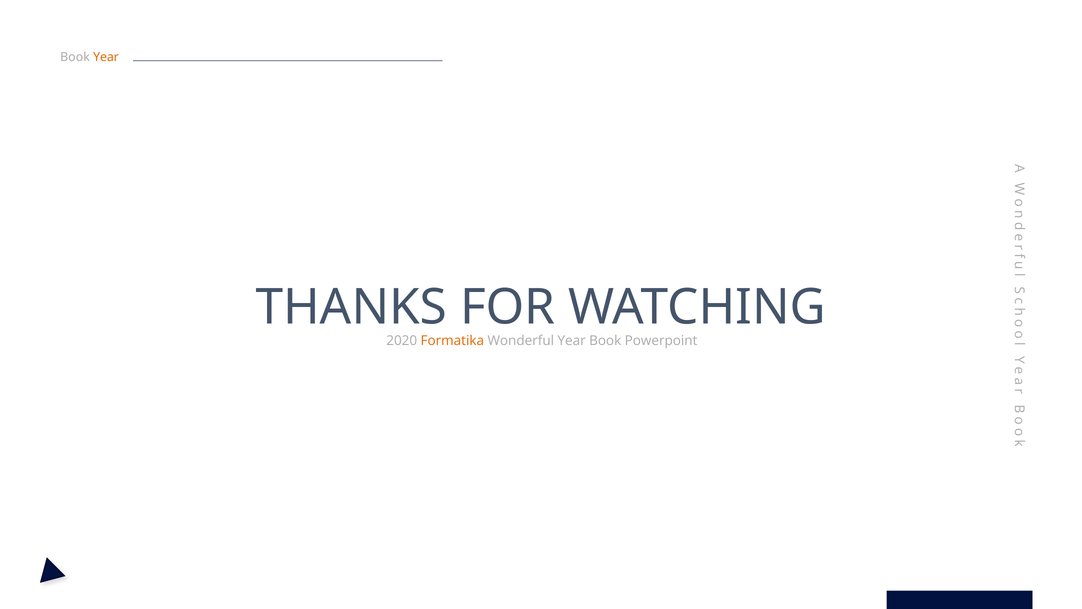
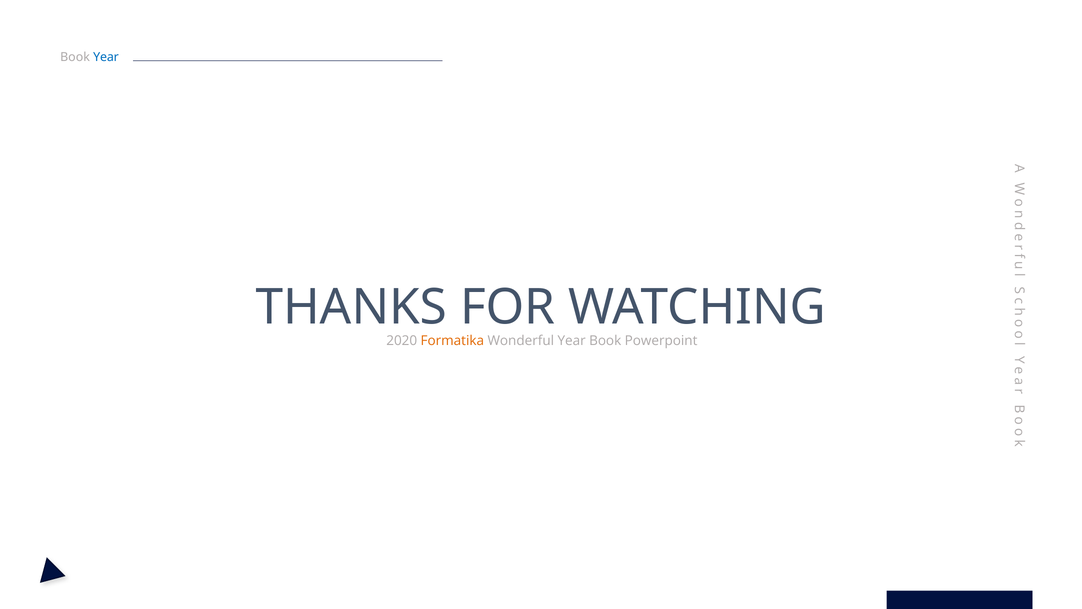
Year at (106, 57) colour: orange -> blue
